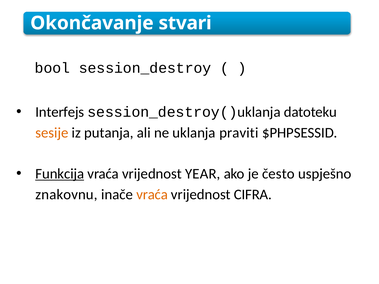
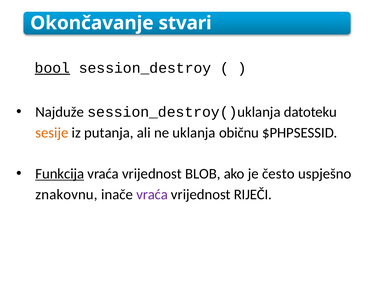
bool underline: none -> present
Interfejs: Interfejs -> Najduže
praviti: praviti -> običnu
YEAR: YEAR -> BLOB
vraća at (152, 195) colour: orange -> purple
CIFRA: CIFRA -> RIJEČI
